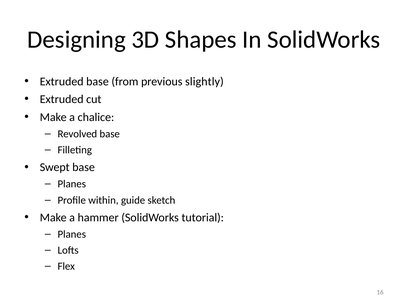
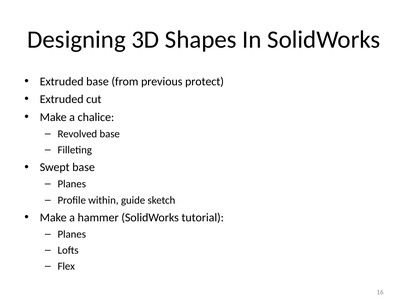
slightly: slightly -> protect
